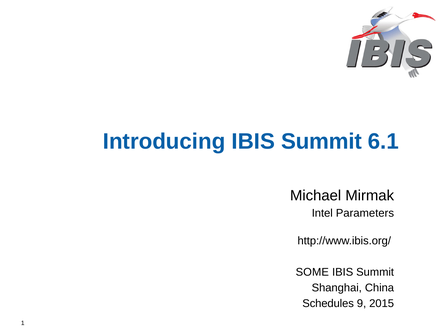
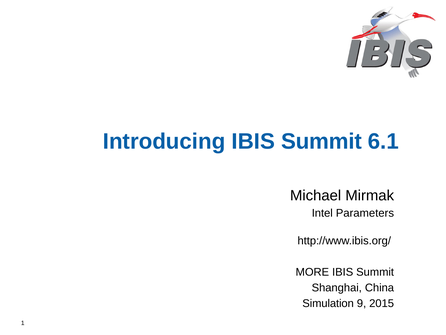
SOME: SOME -> MORE
Schedules: Schedules -> Simulation
